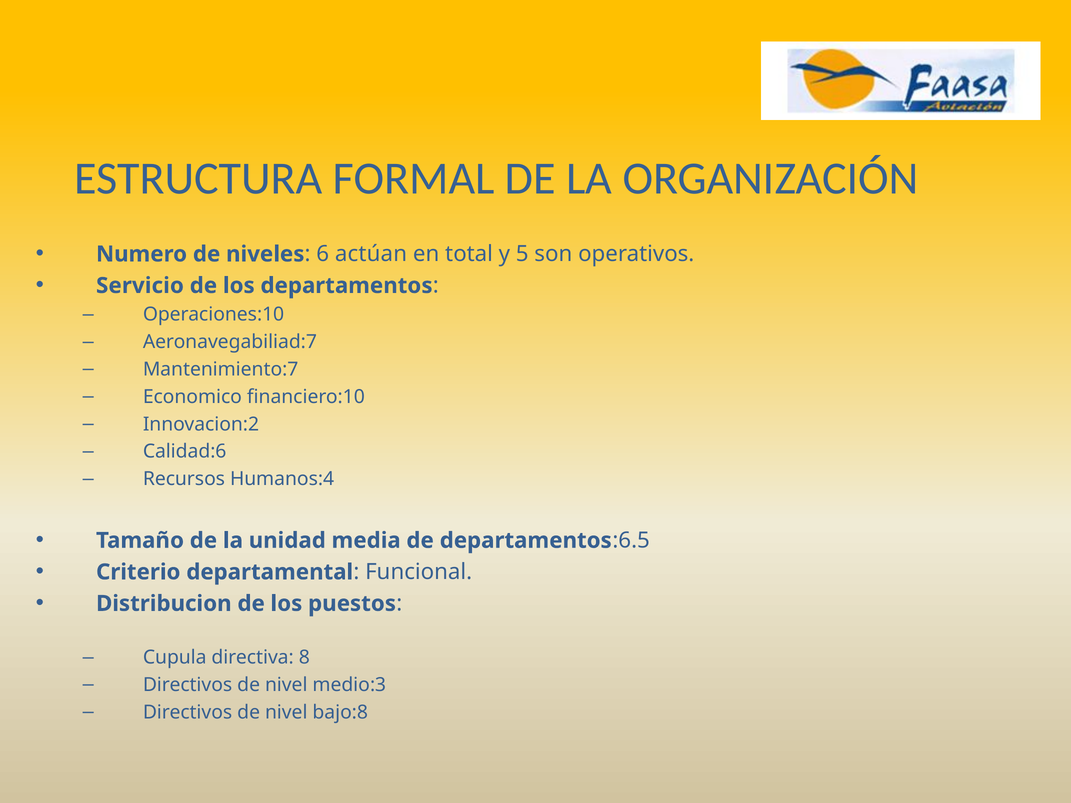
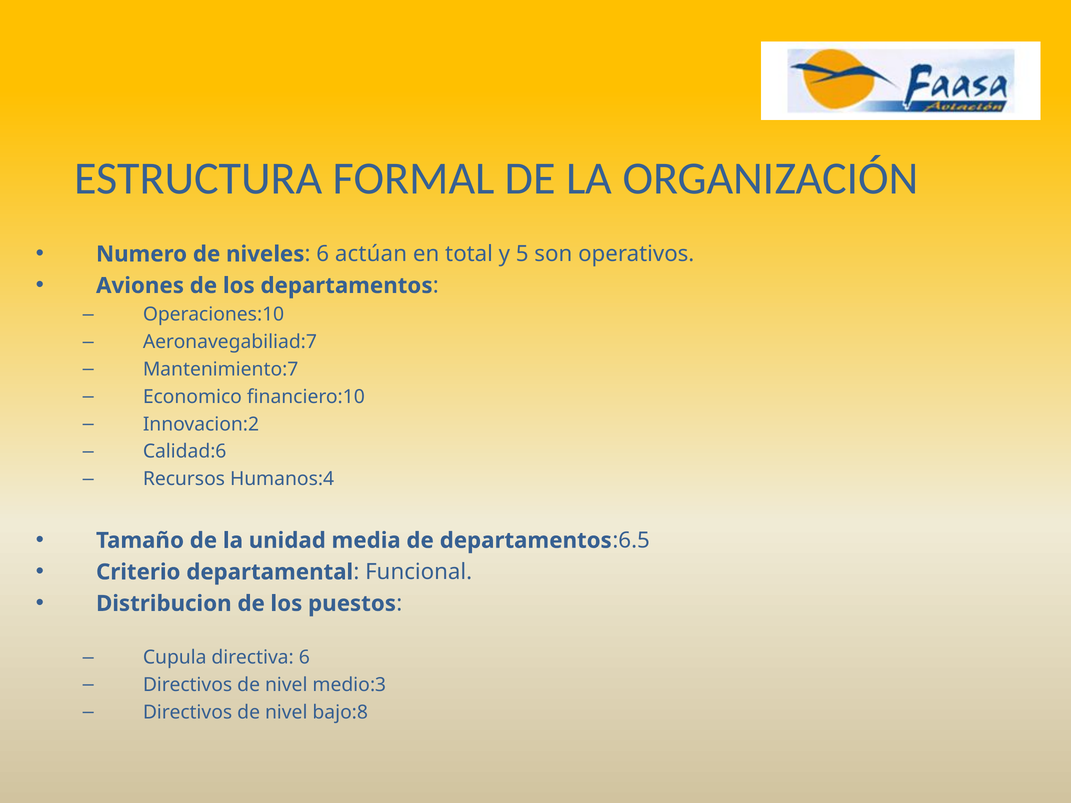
Servicio: Servicio -> Aviones
directiva 8: 8 -> 6
